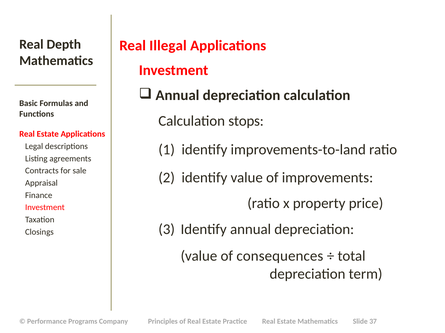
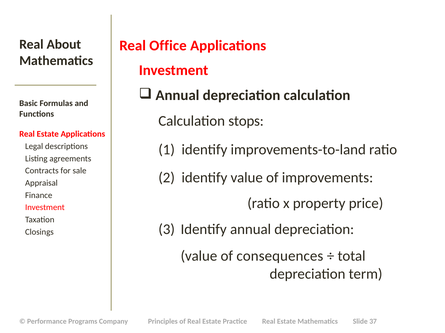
Depth: Depth -> About
Illegal: Illegal -> Office
